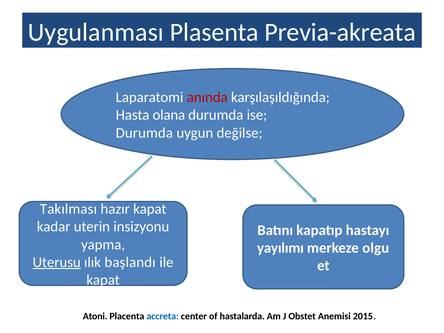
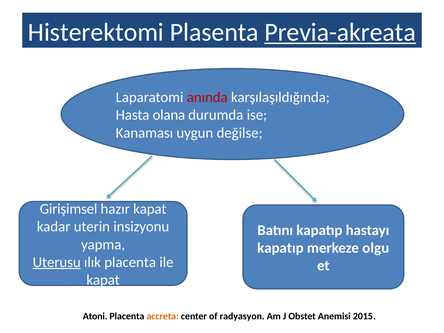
Uygulanması: Uygulanması -> Histerektomi
Previa-akreata underline: none -> present
Durumda at (144, 133): Durumda -> Kanaması
Takılması: Takılması -> Girişimsel
yayılımı at (280, 248): yayılımı -> kapatıp
ılık başlandı: başlandı -> placenta
accreta colour: blue -> orange
hastalarda: hastalarda -> radyasyon
